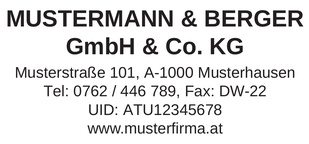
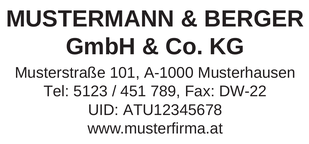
0762: 0762 -> 5123
446: 446 -> 451
